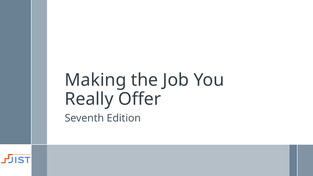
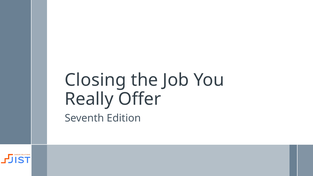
Making: Making -> Closing
